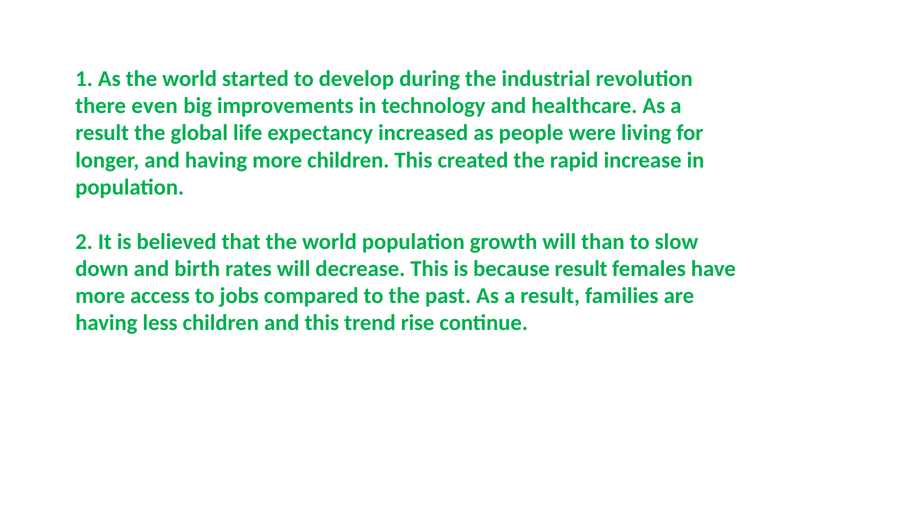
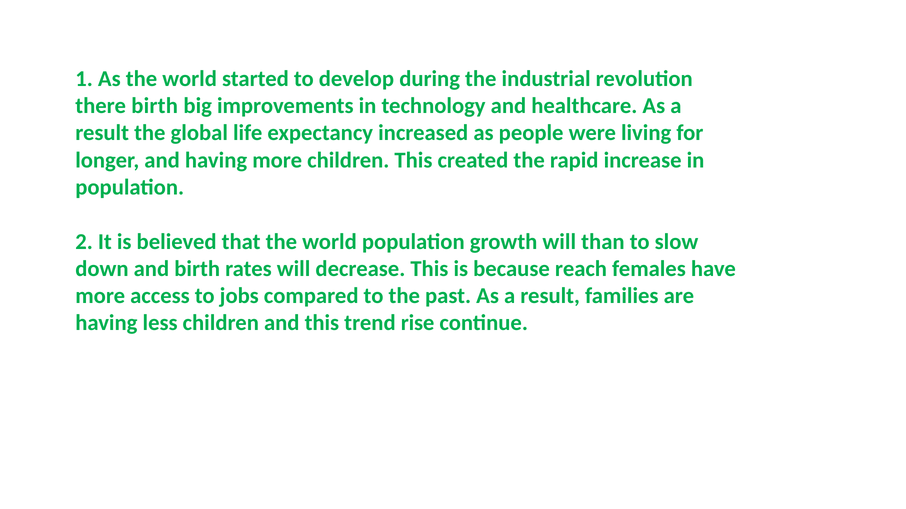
there even: even -> birth
because result: result -> reach
